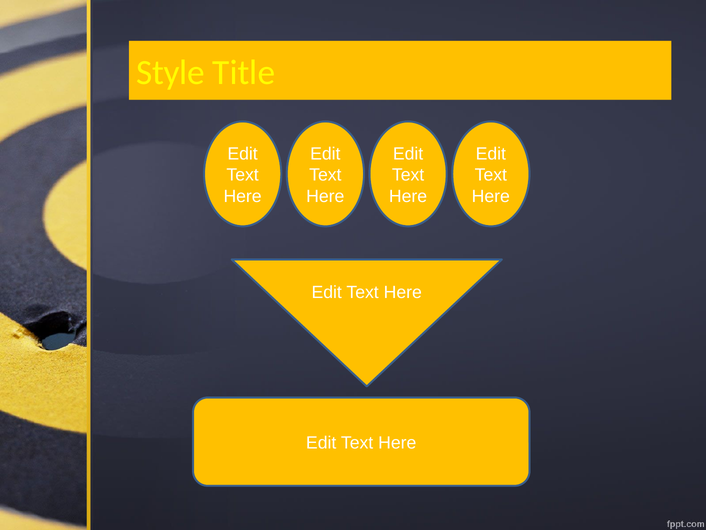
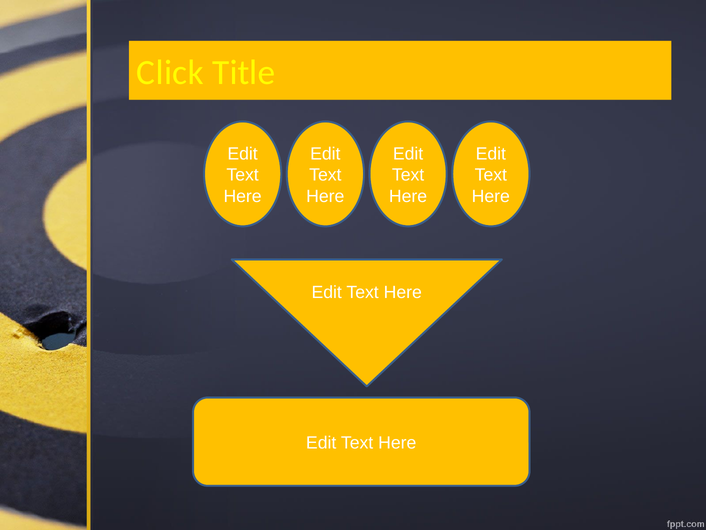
Style: Style -> Click
